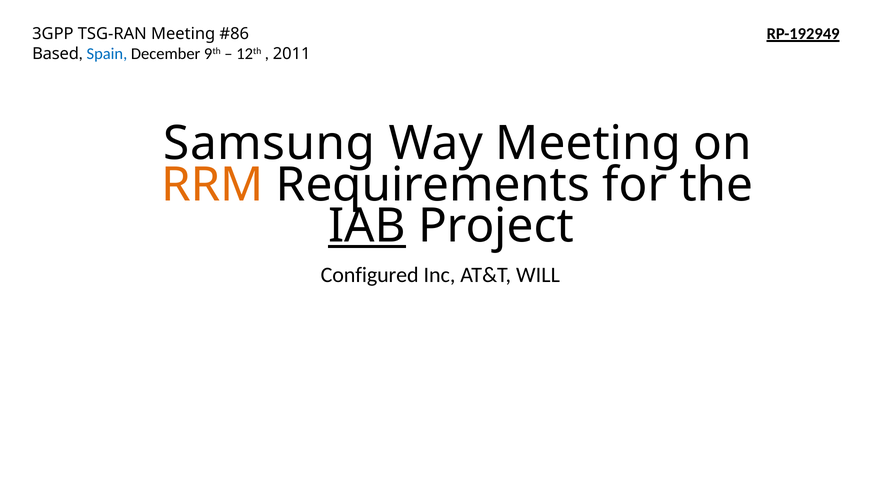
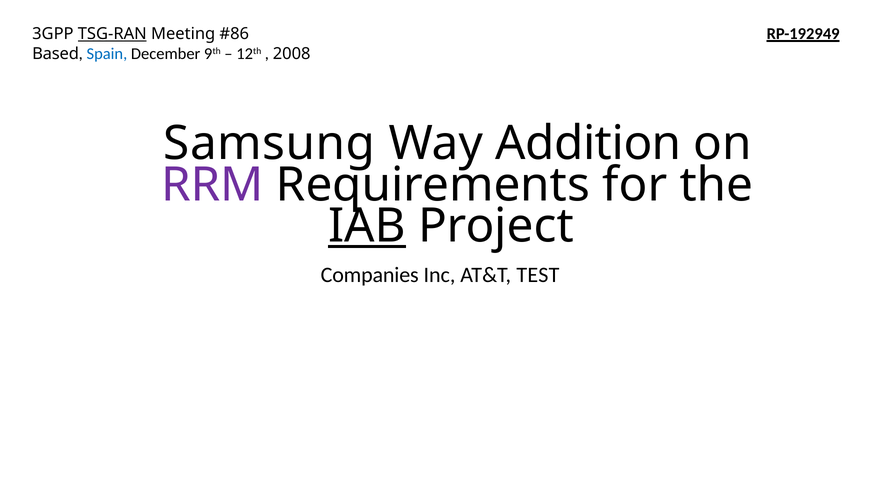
TSG-RAN underline: none -> present
2011: 2011 -> 2008
Way Meeting: Meeting -> Addition
RRM colour: orange -> purple
Configured: Configured -> Companies
WILL: WILL -> TEST
